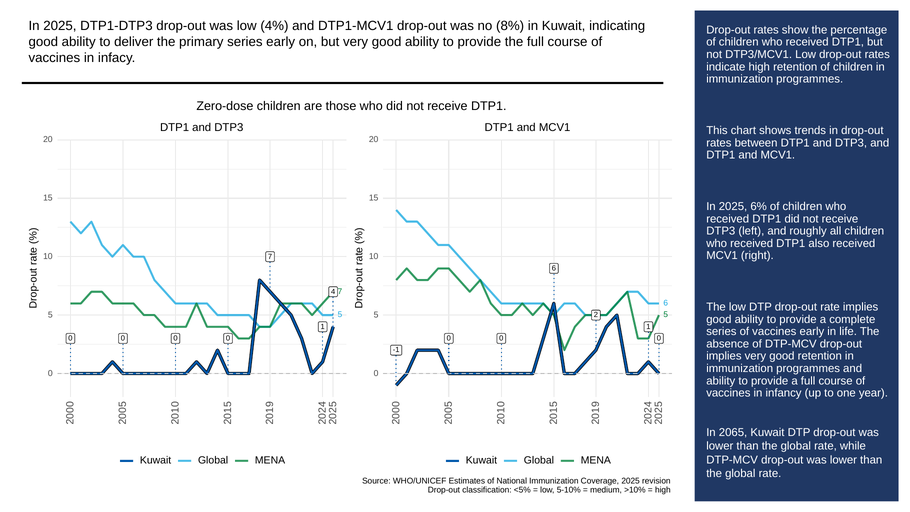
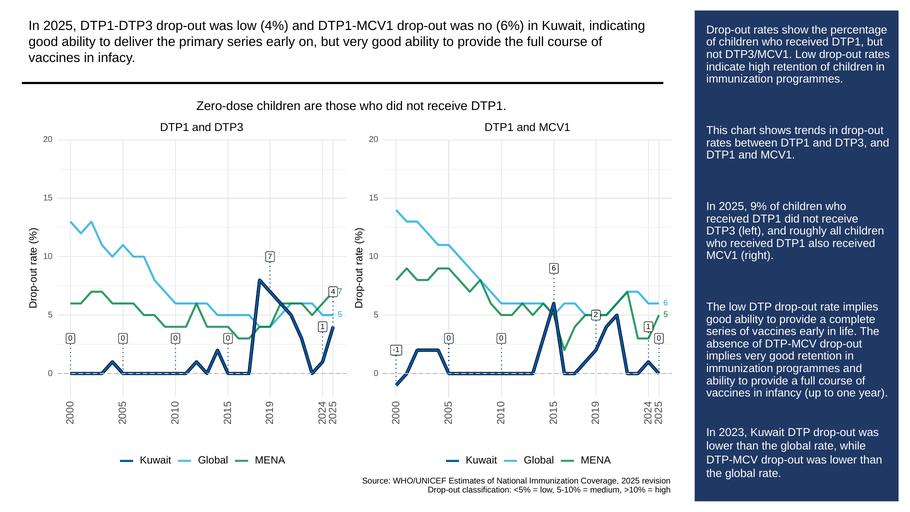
8%: 8% -> 6%
6%: 6% -> 9%
2065: 2065 -> 2023
